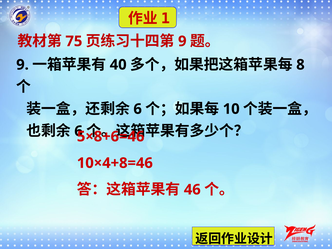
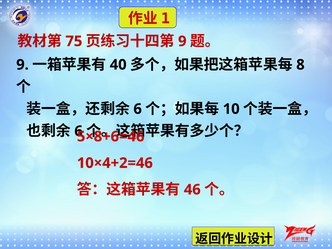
10×4+8=46: 10×4+8=46 -> 10×4+2=46
